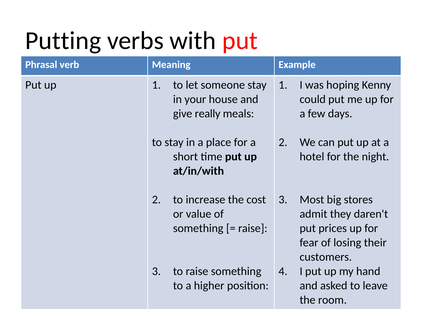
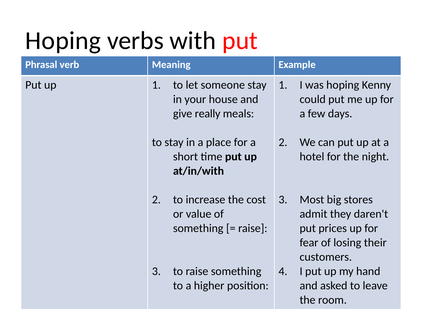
Putting at (63, 41): Putting -> Hoping
